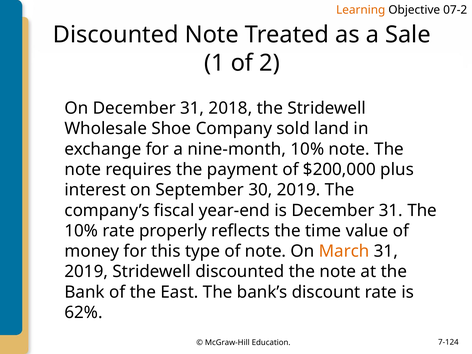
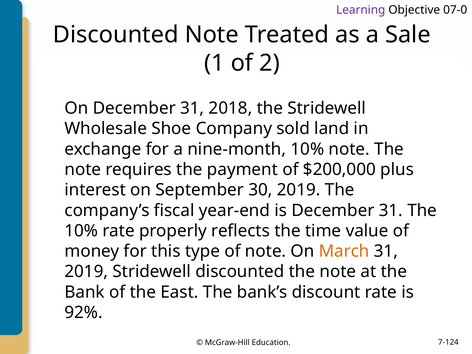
Learning colour: orange -> purple
07-2: 07-2 -> 07-0
62%: 62% -> 92%
